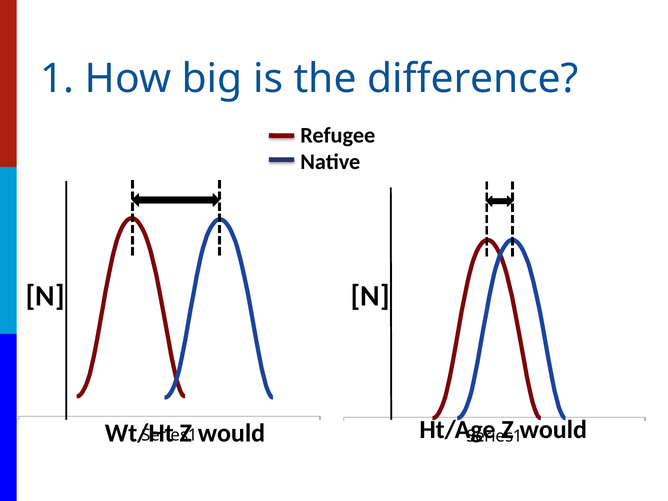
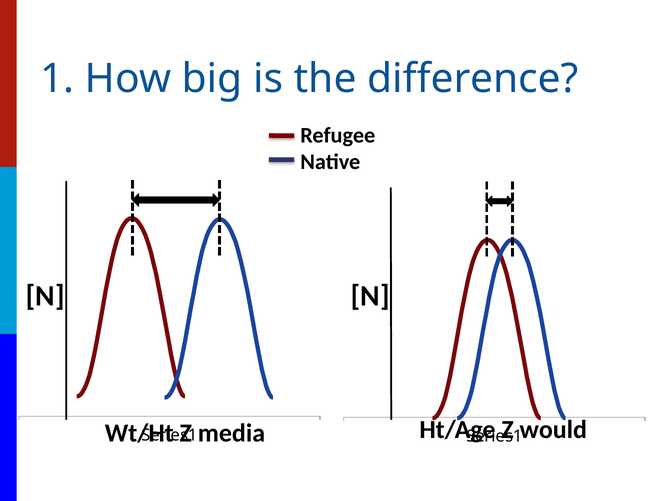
would at (231, 433): would -> media
